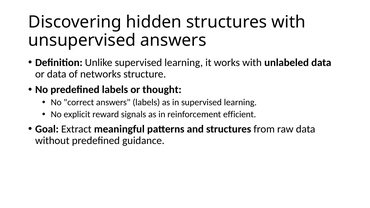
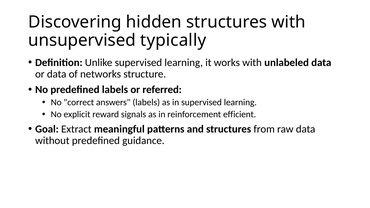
unsupervised answers: answers -> typically
thought: thought -> referred
